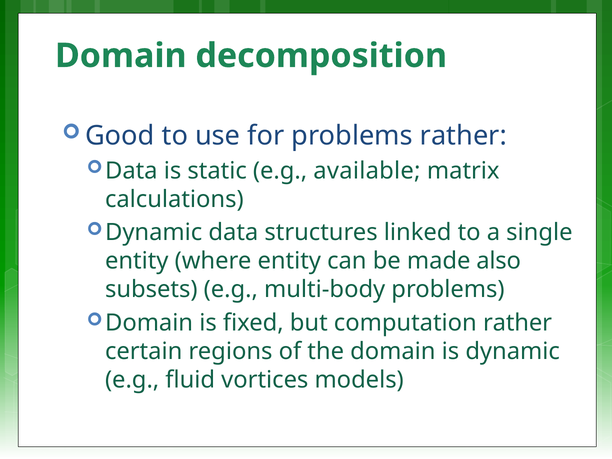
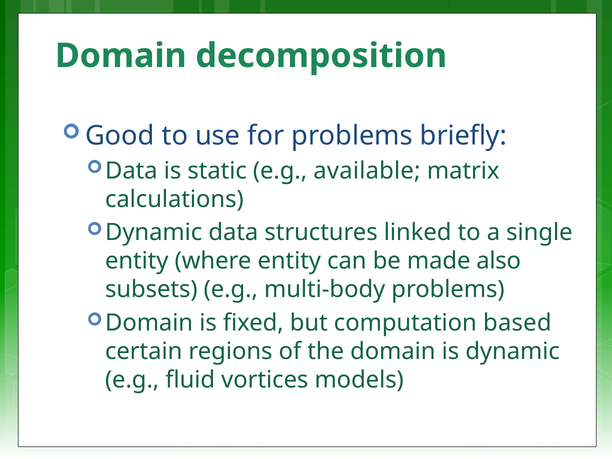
problems rather: rather -> briefly
computation rather: rather -> based
